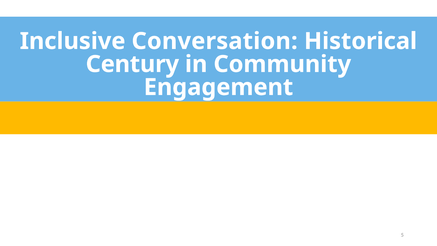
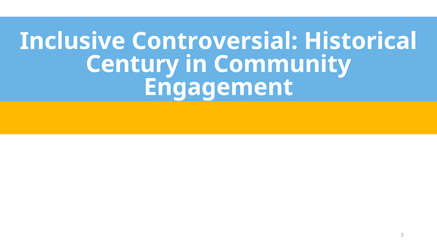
Conversation: Conversation -> Controversial
